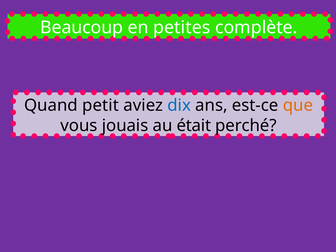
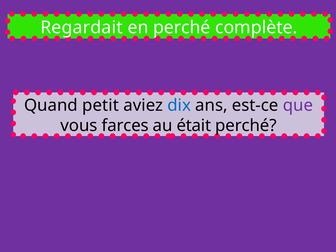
Beaucoup: Beaucoup -> Regardait
en petites: petites -> perché
que colour: orange -> purple
jouais: jouais -> farces
